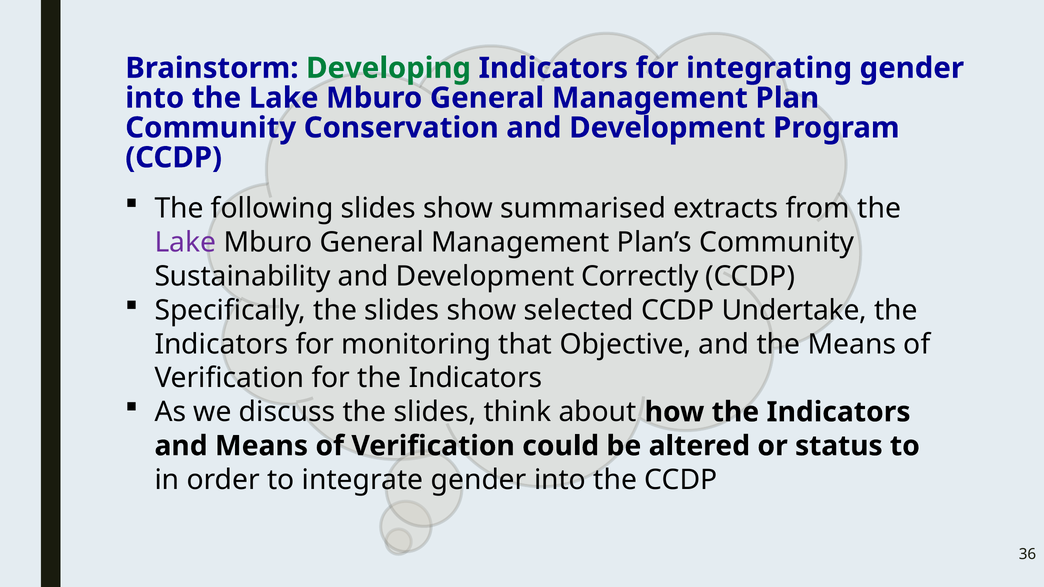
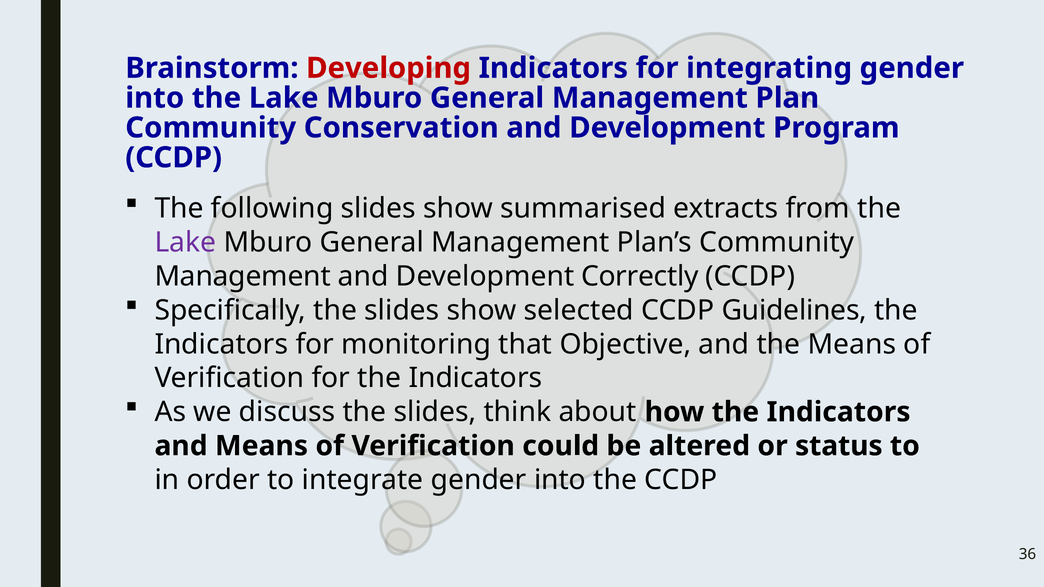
Developing colour: green -> red
Sustainability at (243, 277): Sustainability -> Management
Undertake: Undertake -> Guidelines
